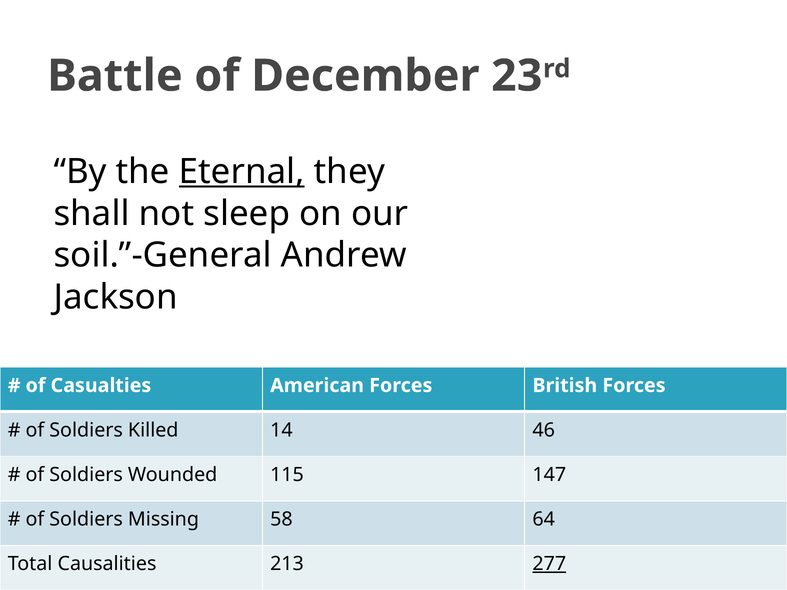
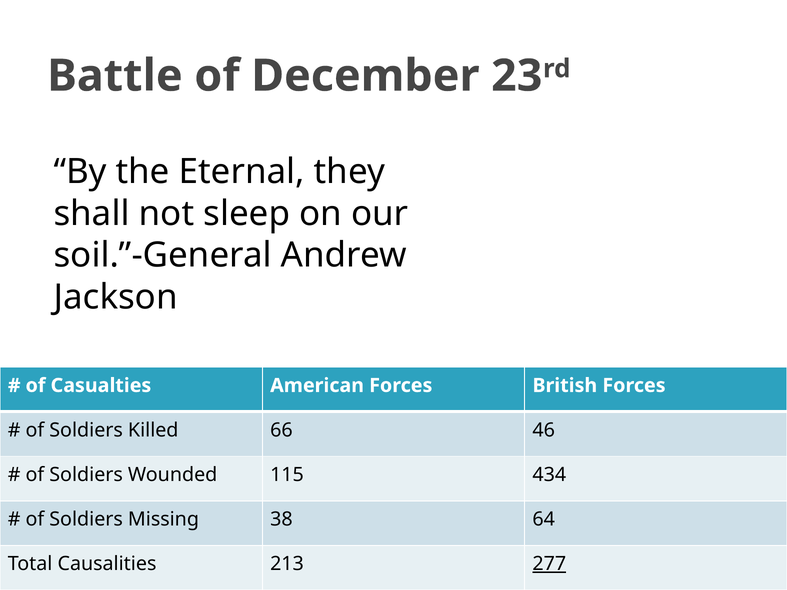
Eternal underline: present -> none
14: 14 -> 66
147: 147 -> 434
58: 58 -> 38
